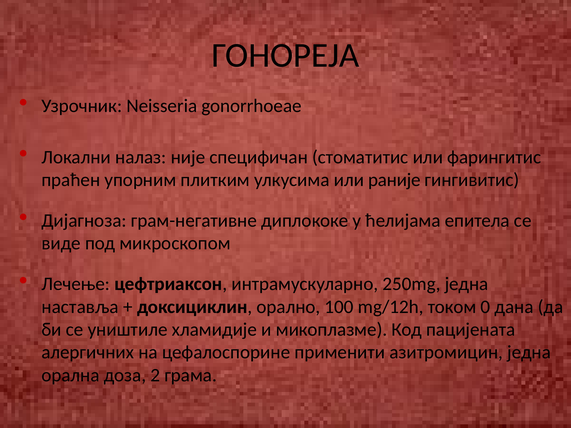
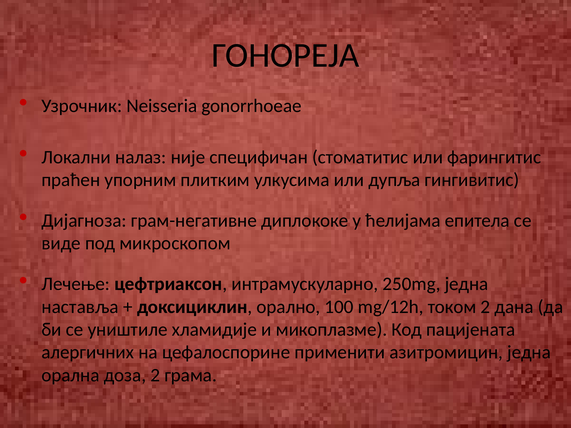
раније: раније -> дупља
током 0: 0 -> 2
